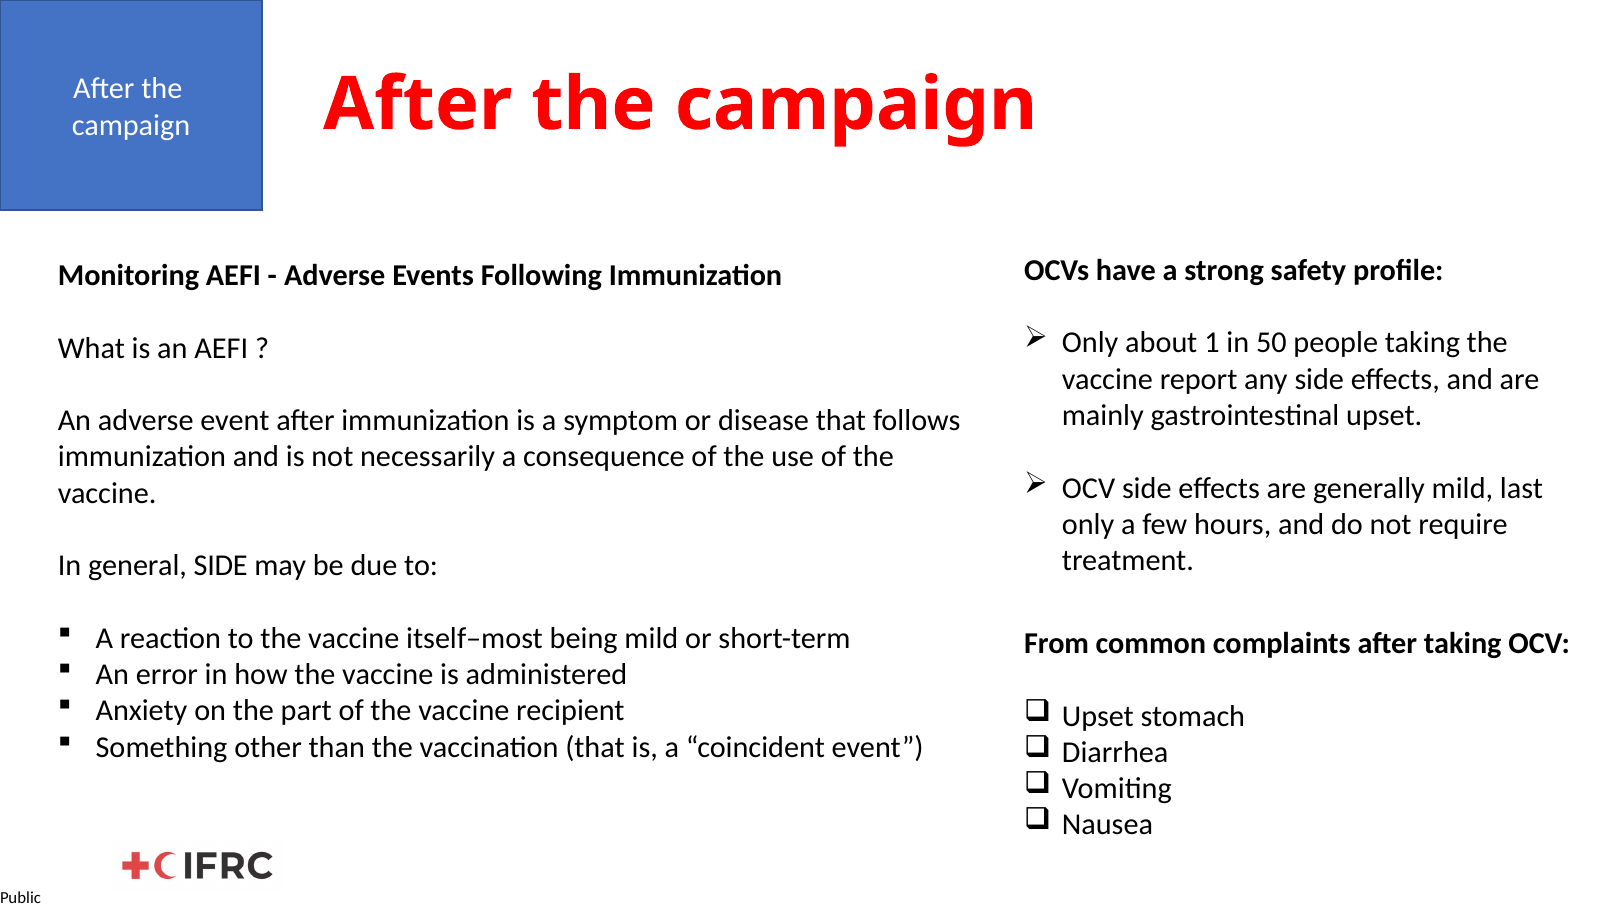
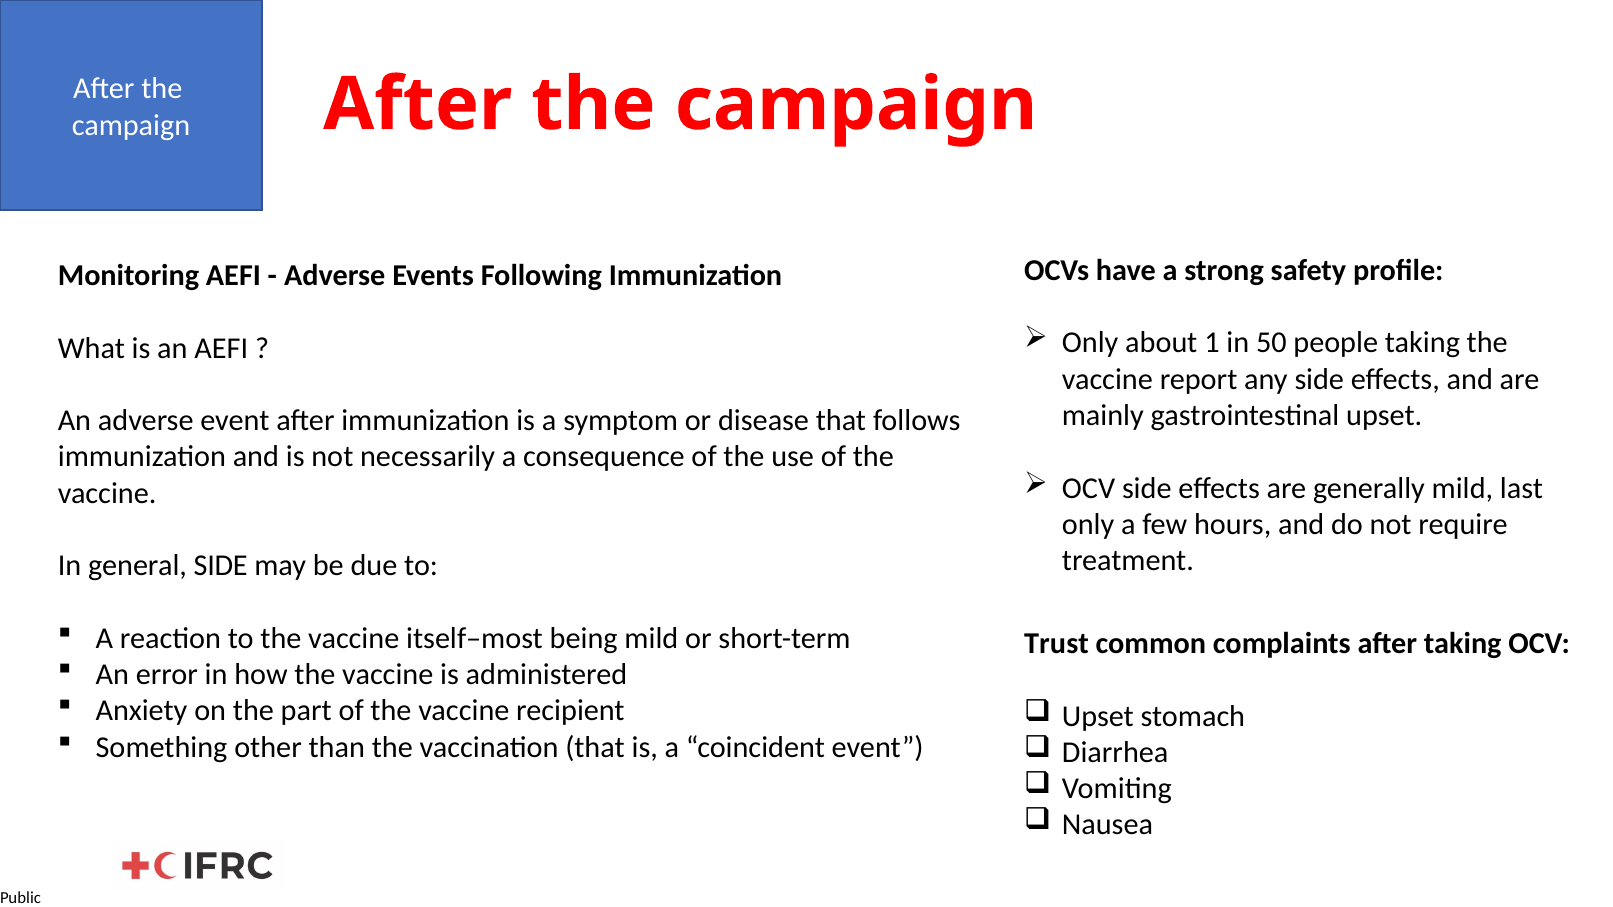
From: From -> Trust
